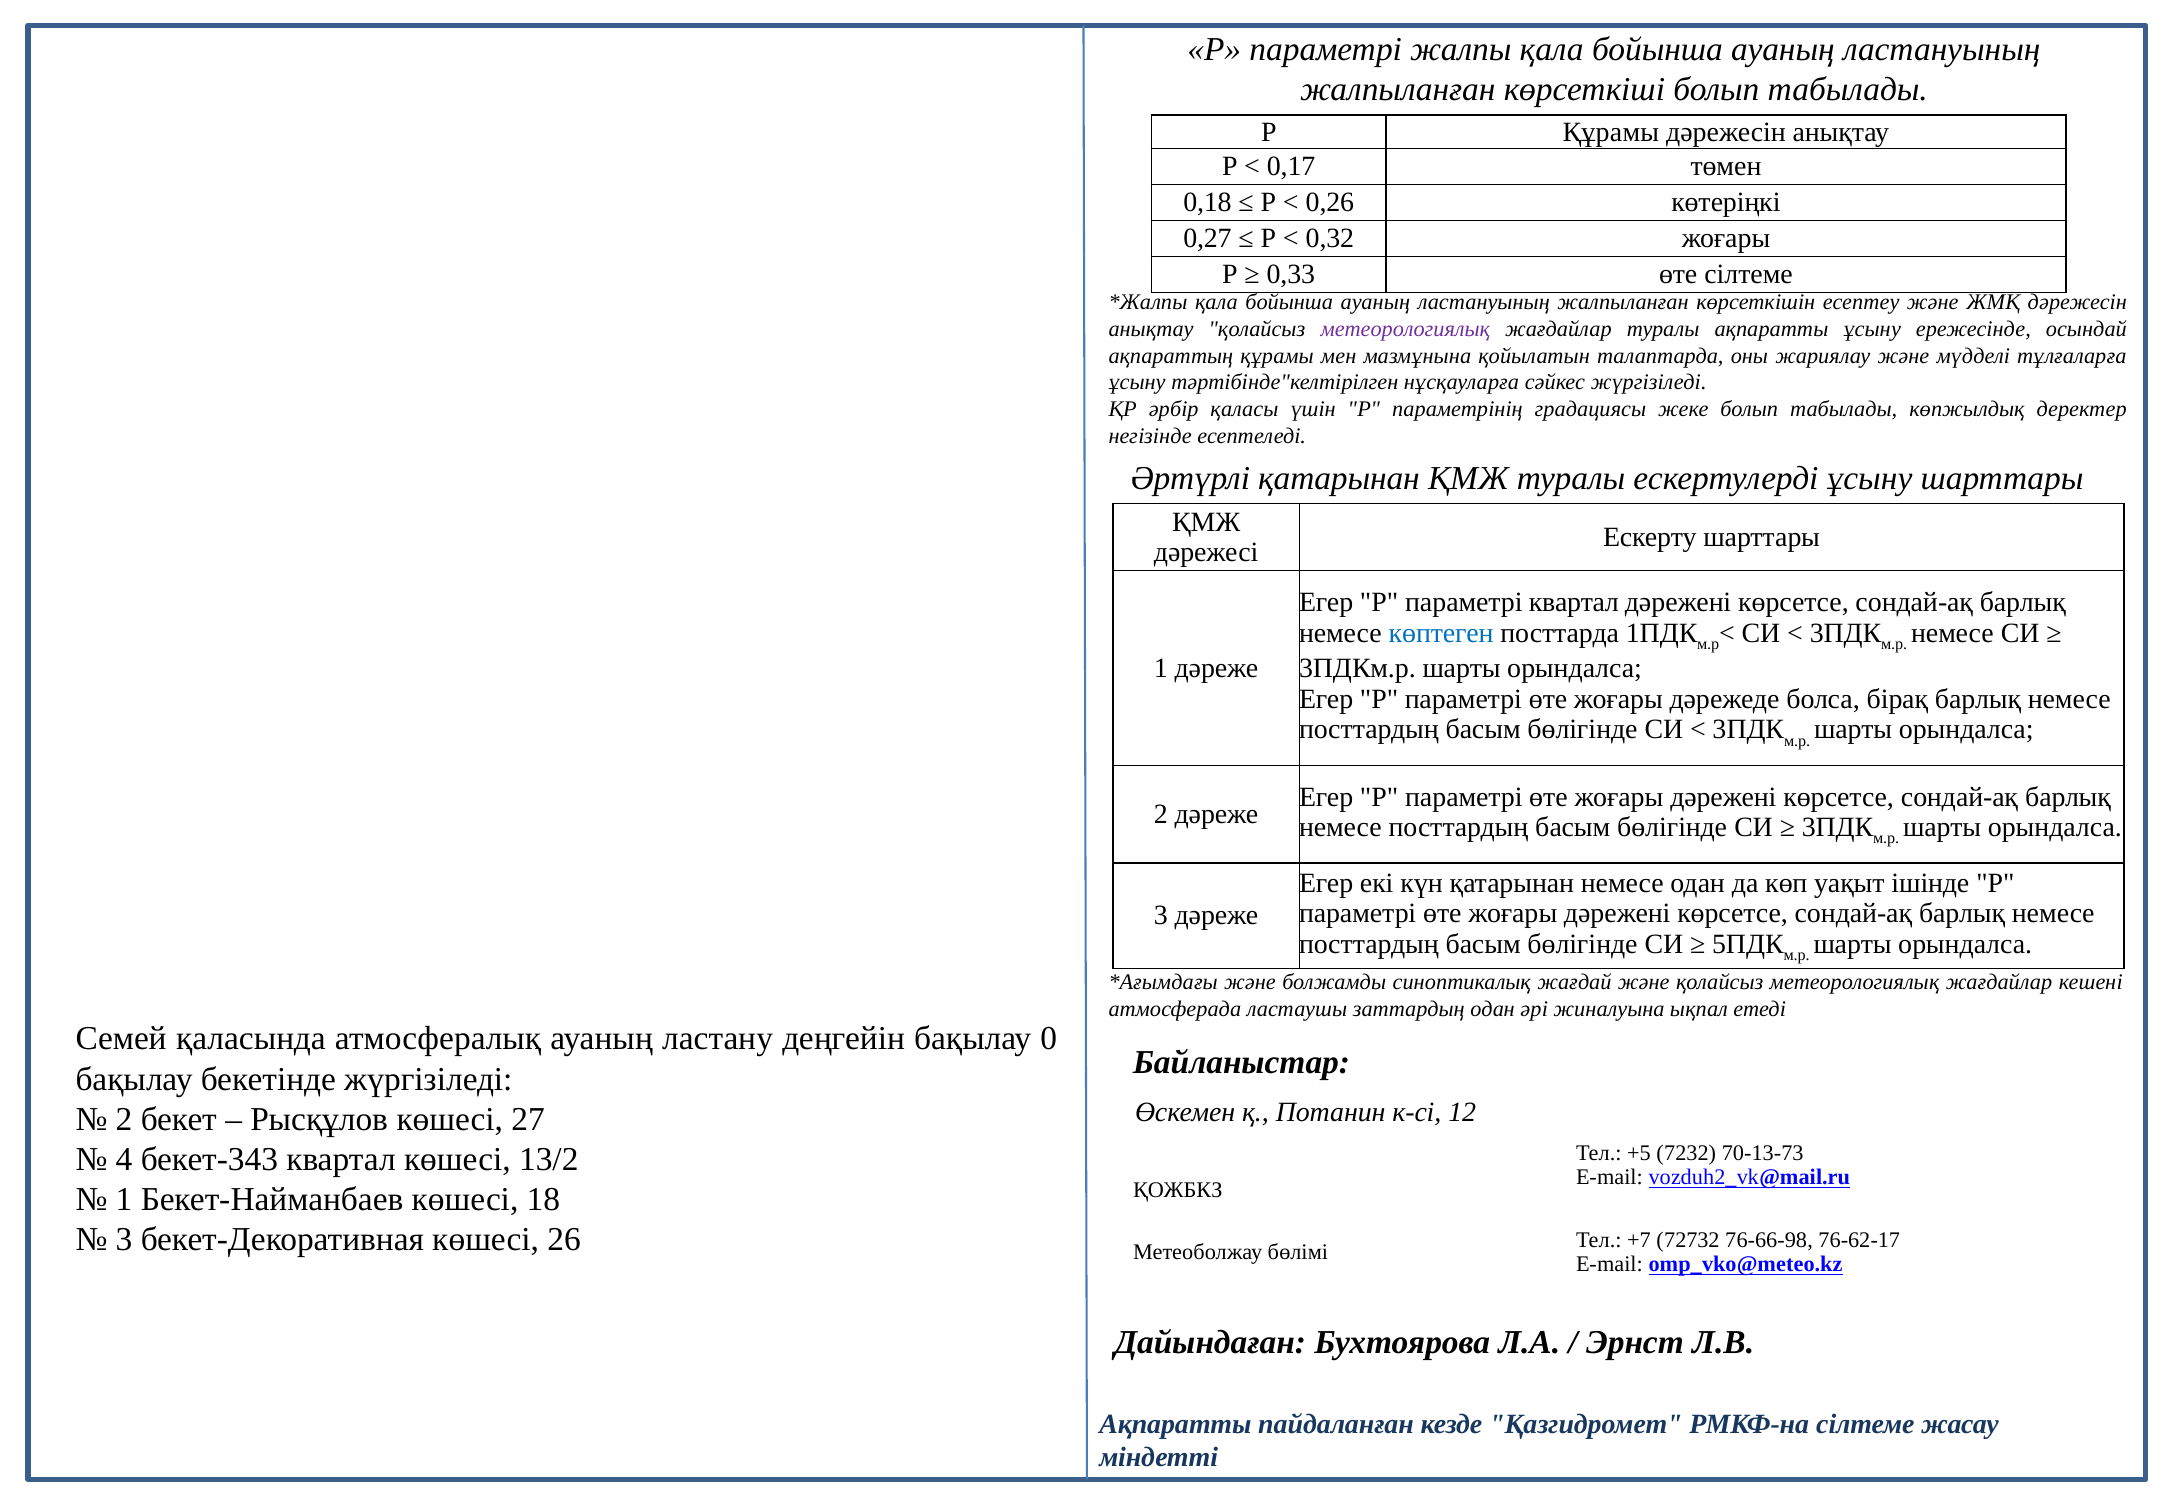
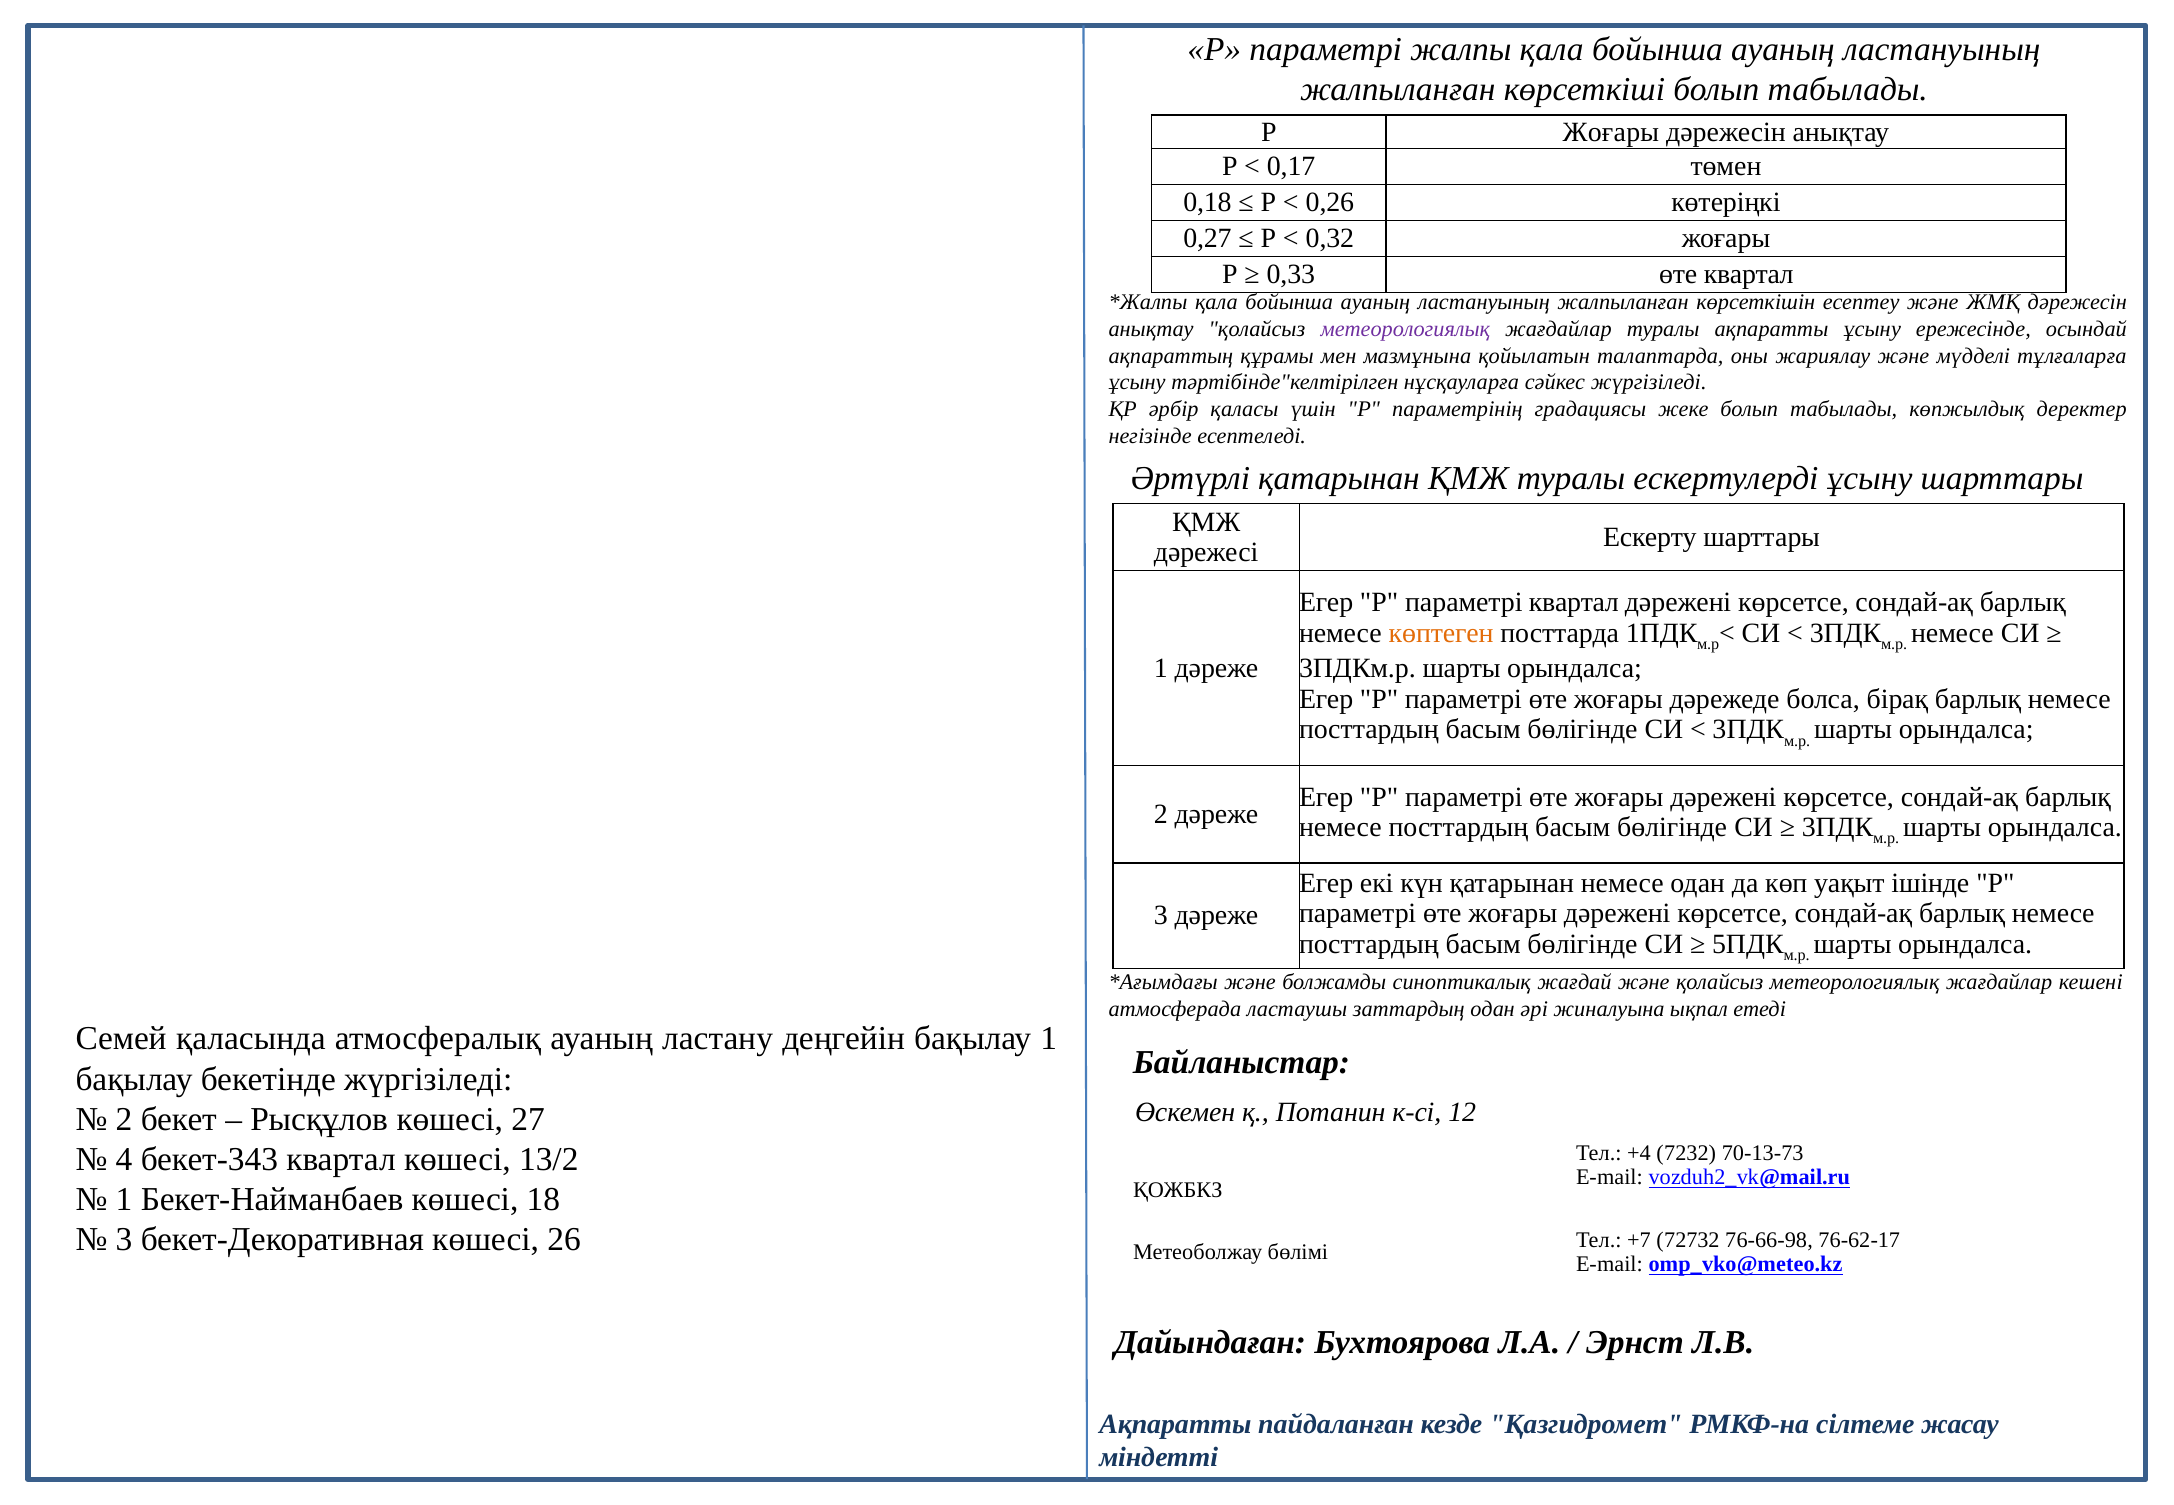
Р Құрамы: Құрамы -> Жоғары
өте сілтеме: сілтеме -> квартал
көптеген colour: blue -> orange
бақылау 0: 0 -> 1
+5: +5 -> +4
